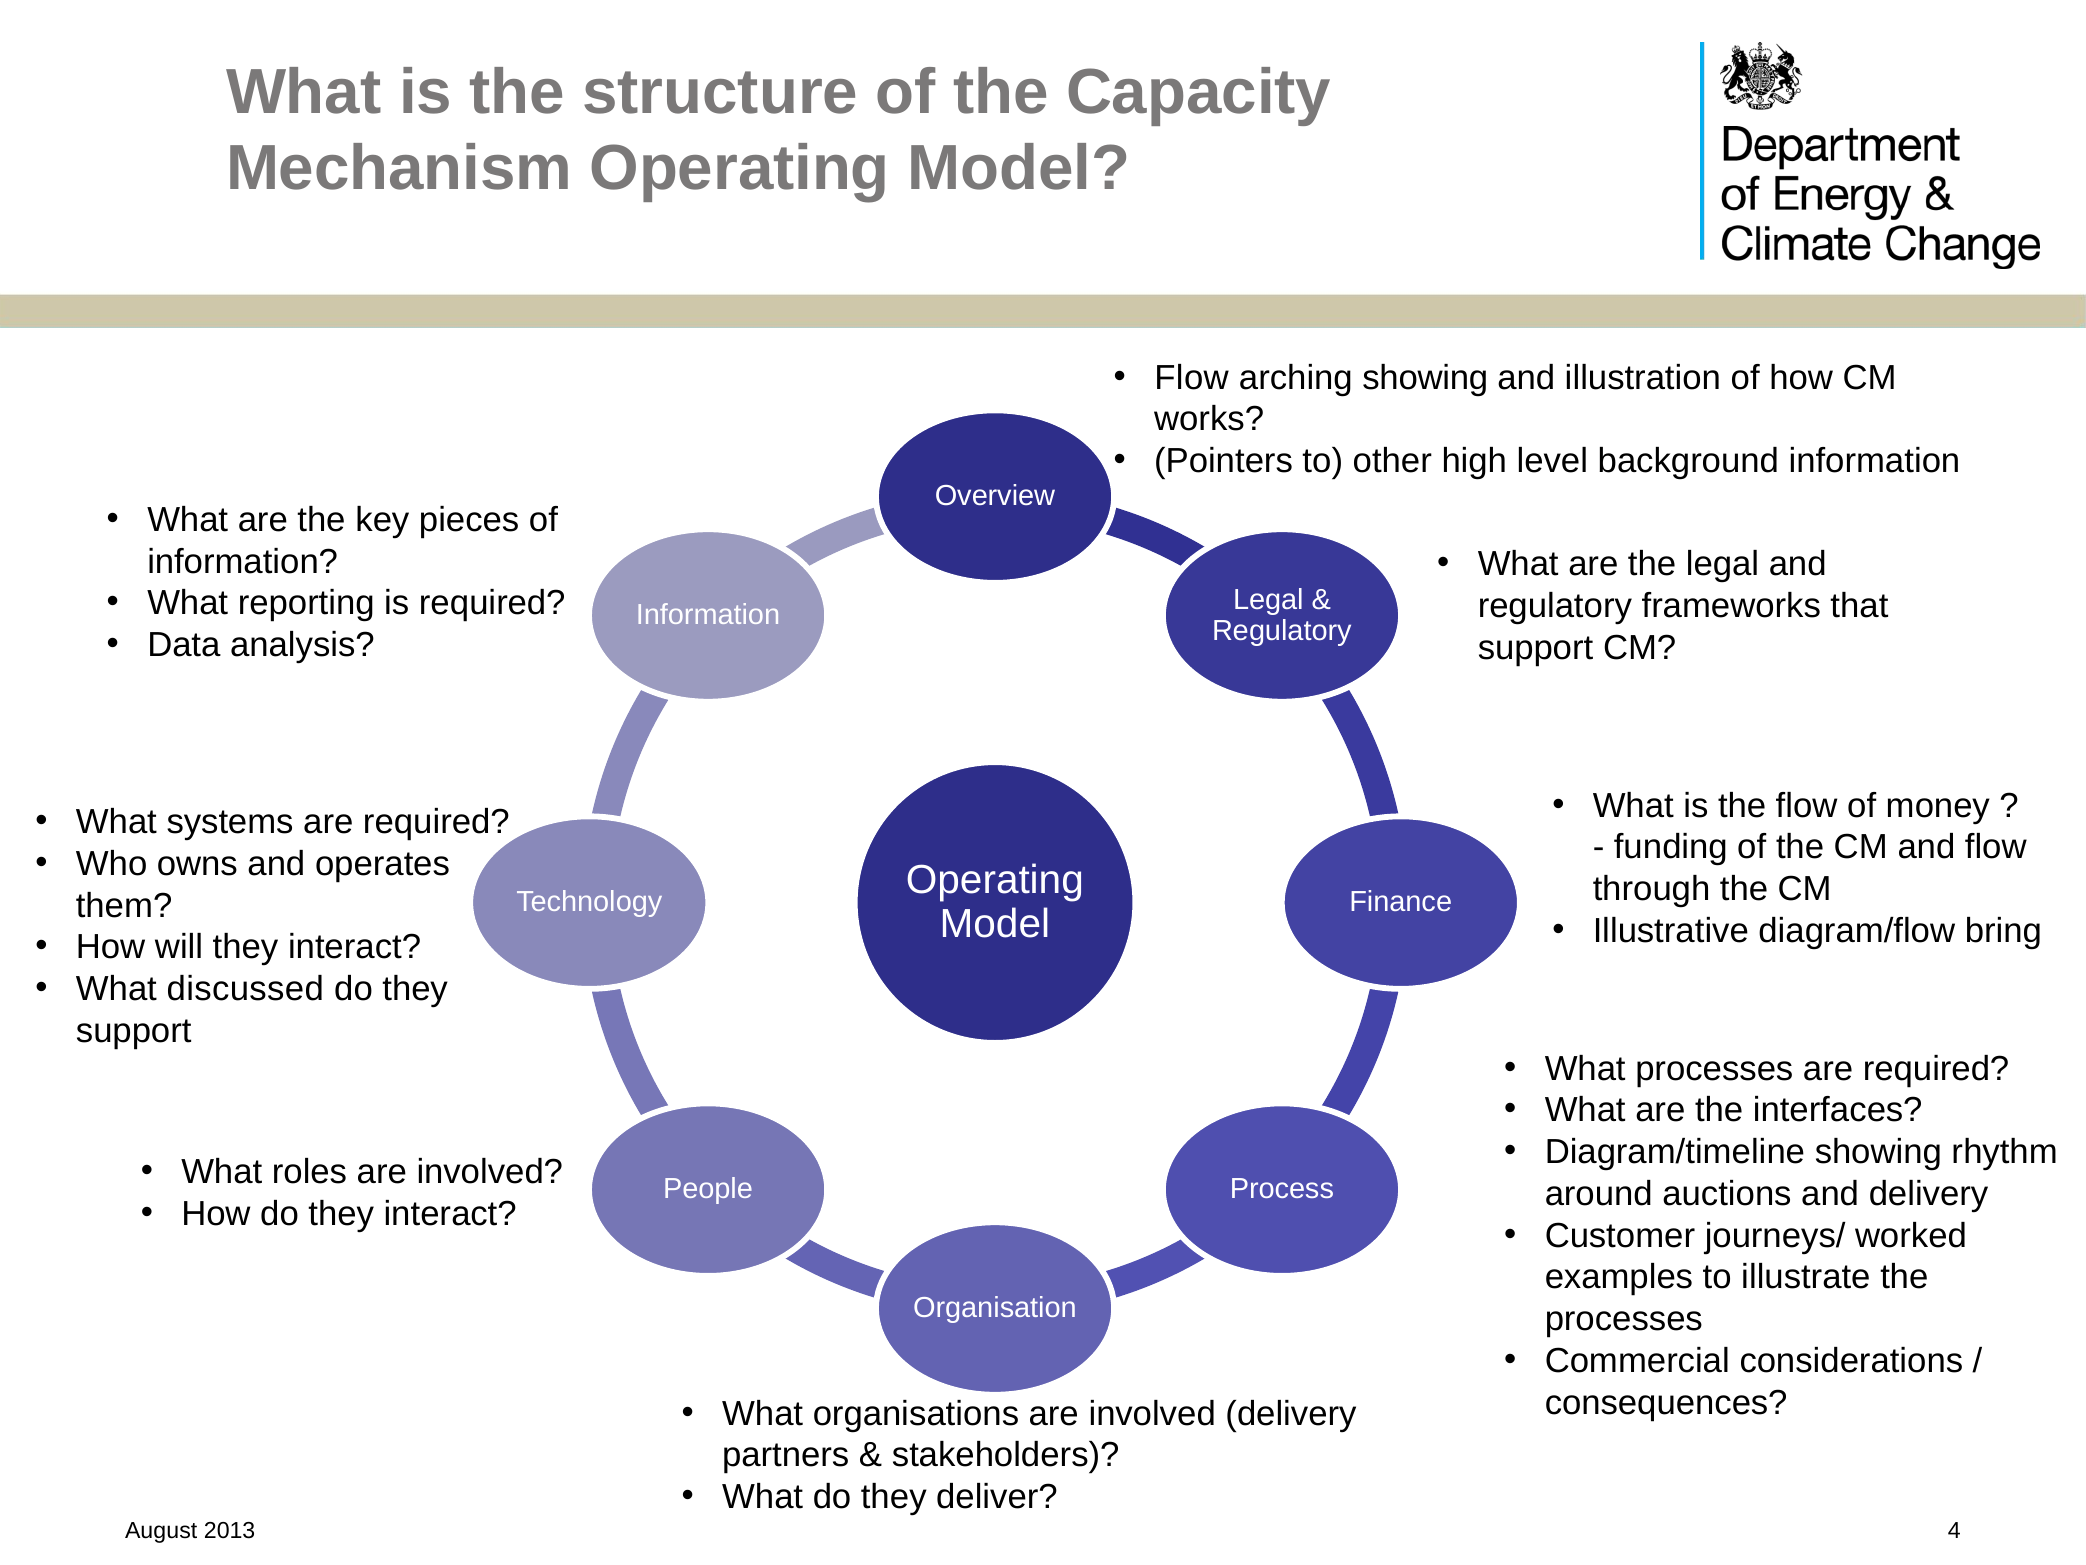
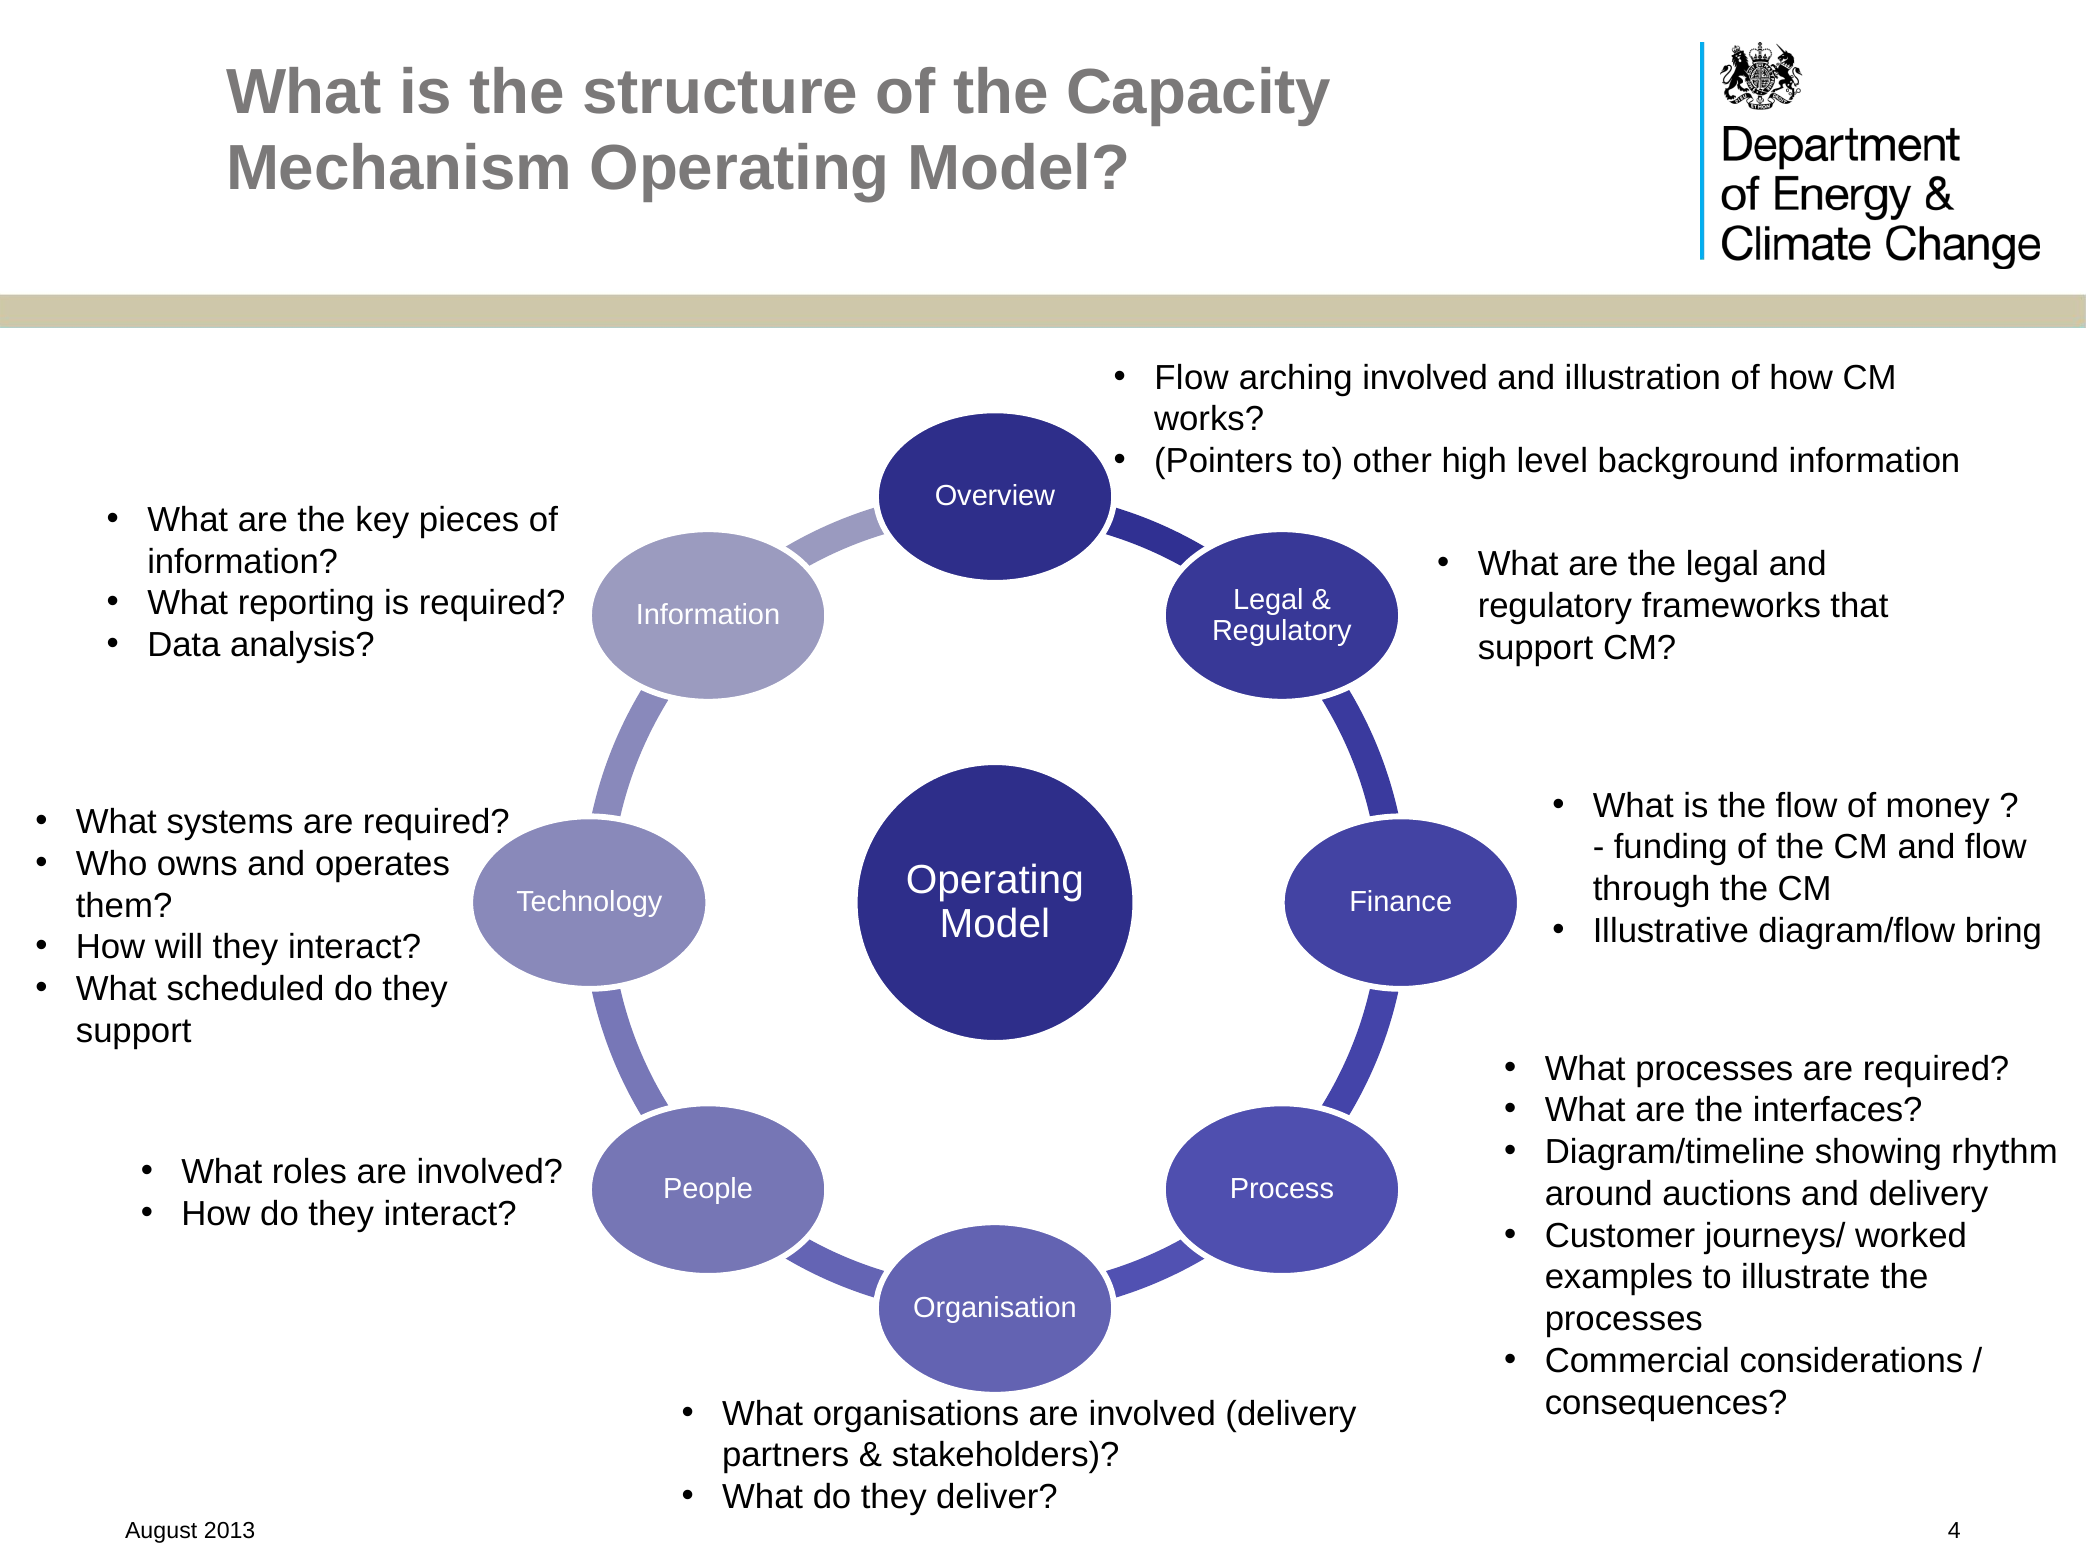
arching showing: showing -> involved
discussed: discussed -> scheduled
